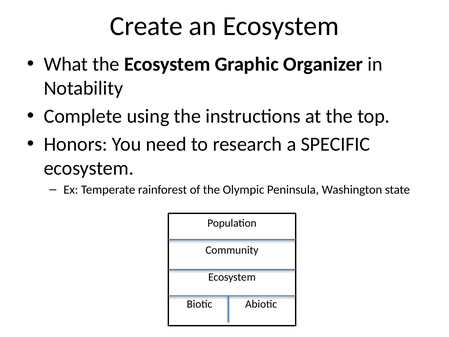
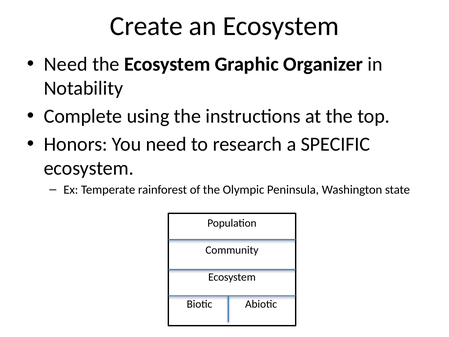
What at (66, 64): What -> Need
